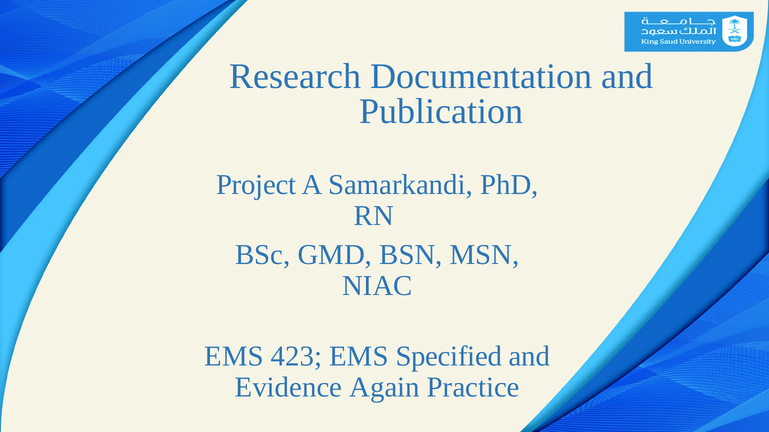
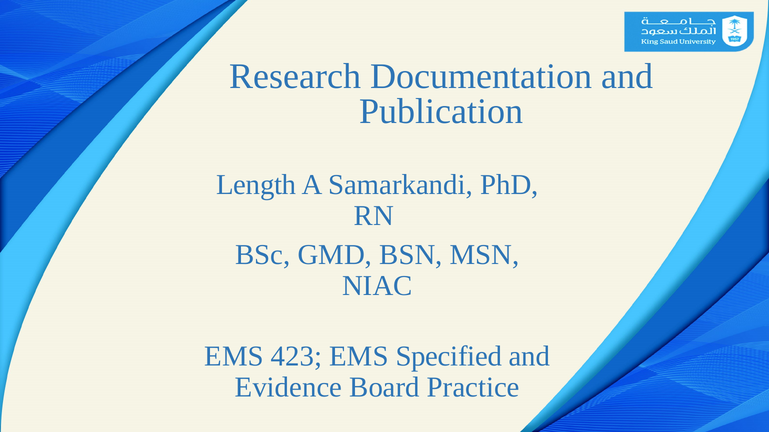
Project: Project -> Length
Again: Again -> Board
